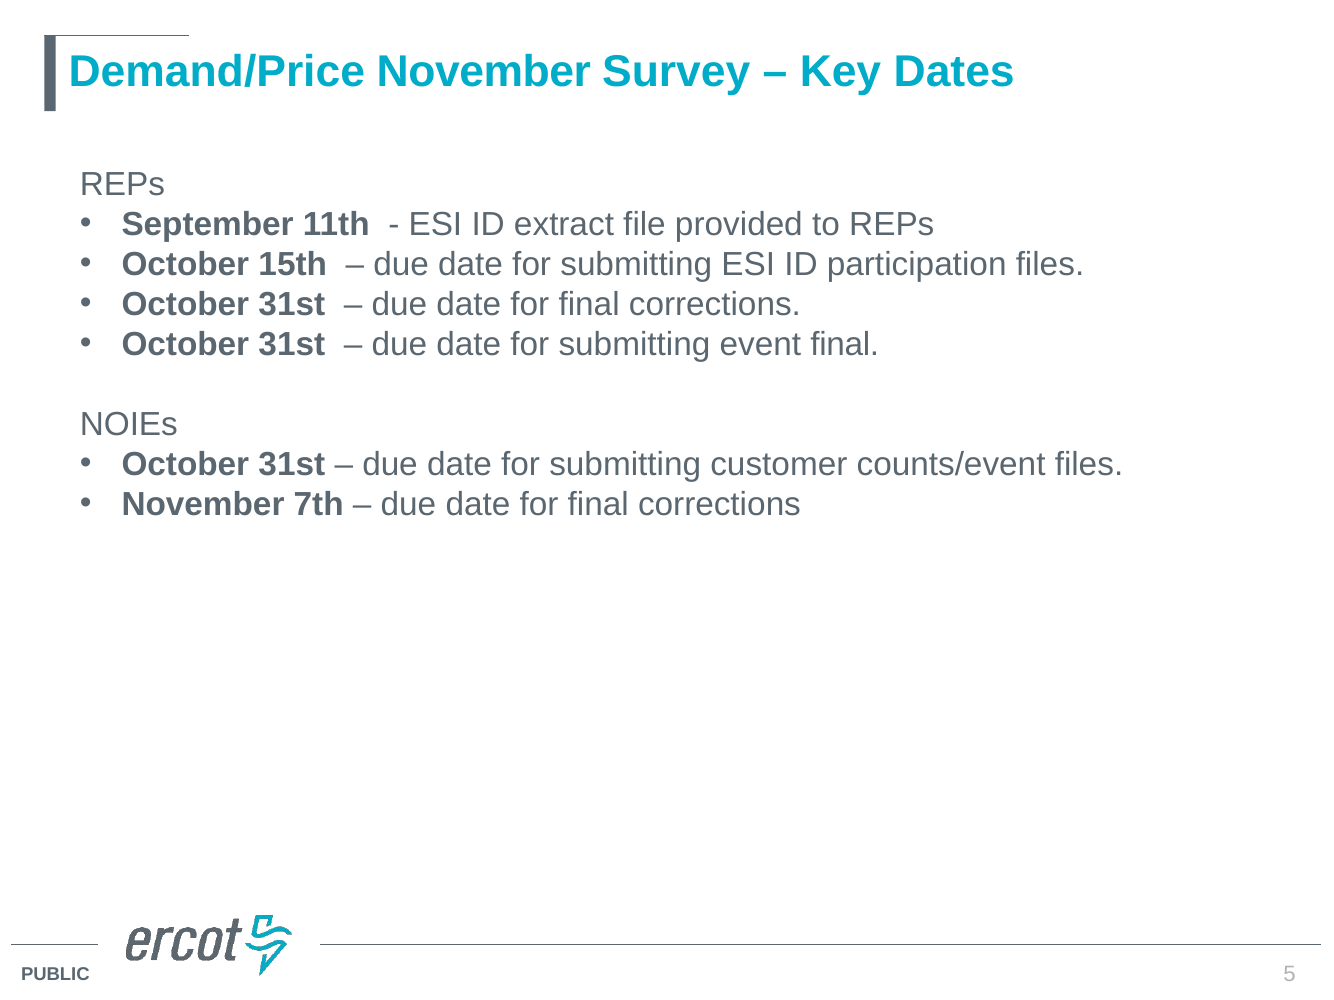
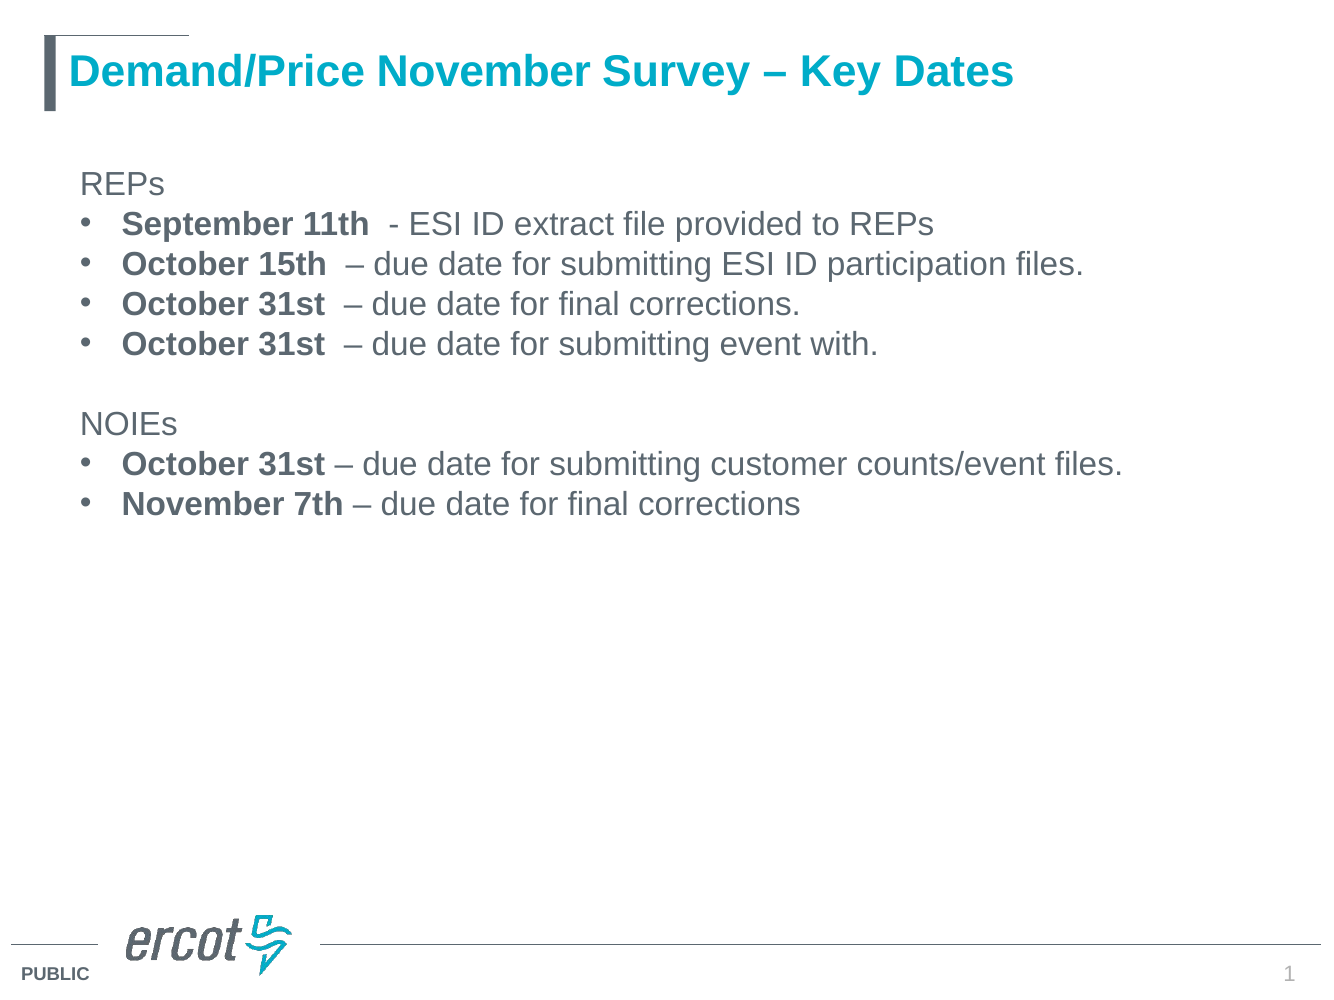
event final: final -> with
5: 5 -> 1
